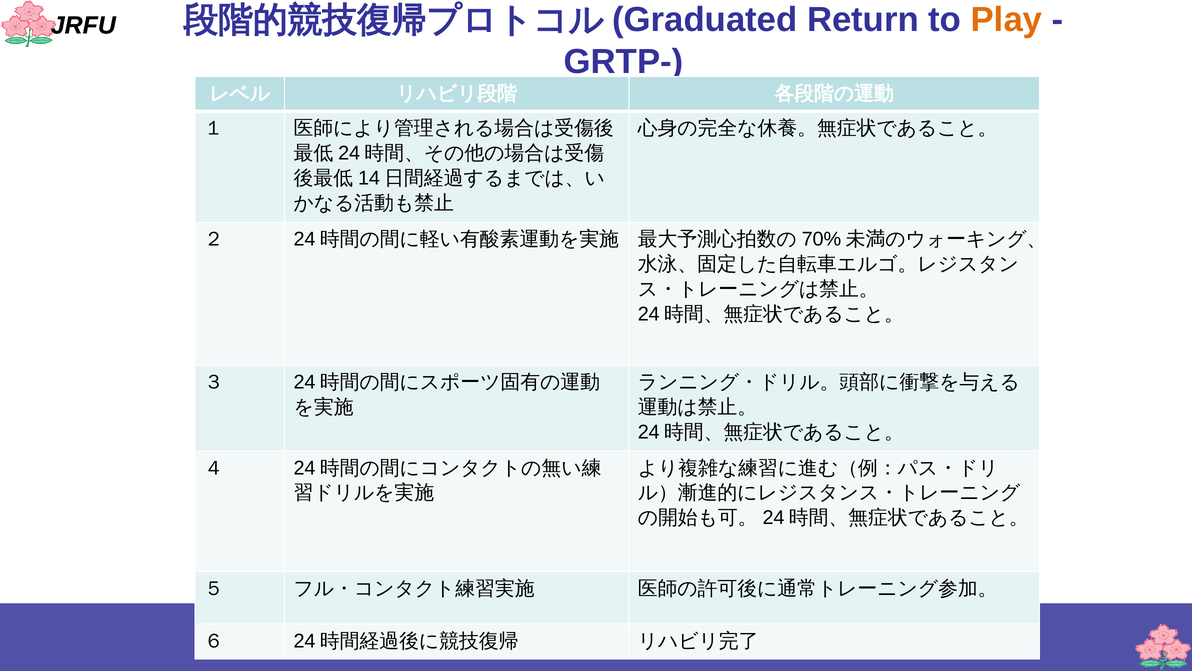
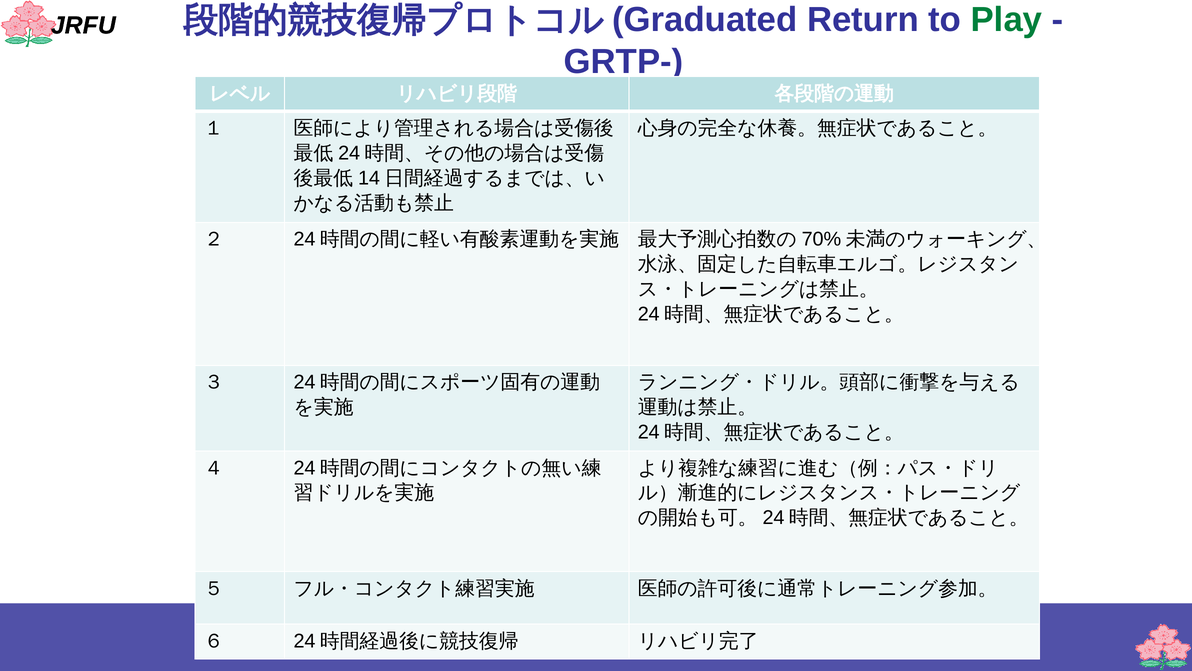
Play colour: orange -> green
